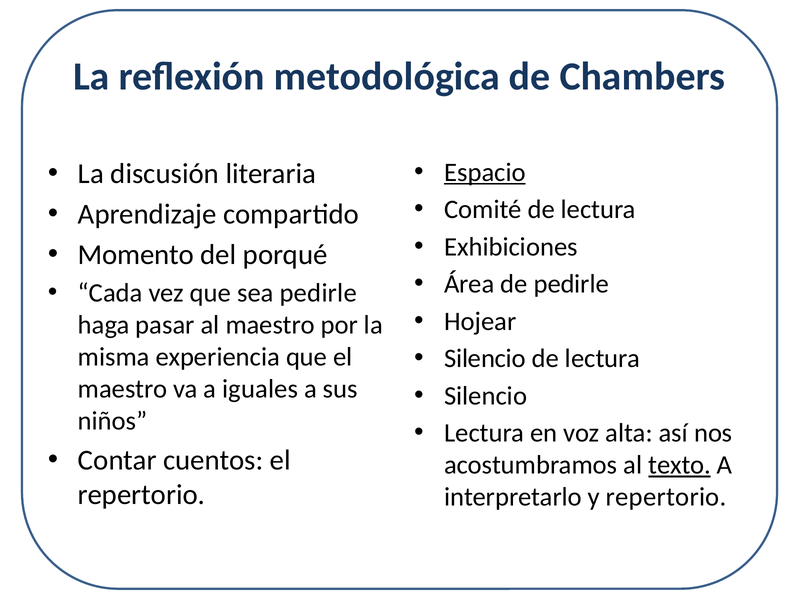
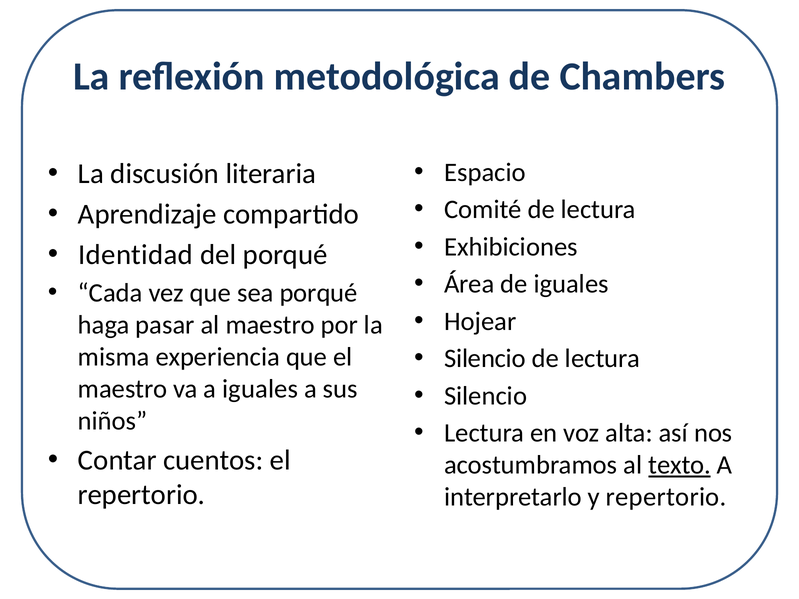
Espacio underline: present -> none
Momento: Momento -> Identidad
de pedirle: pedirle -> iguales
sea pedirle: pedirle -> porqué
